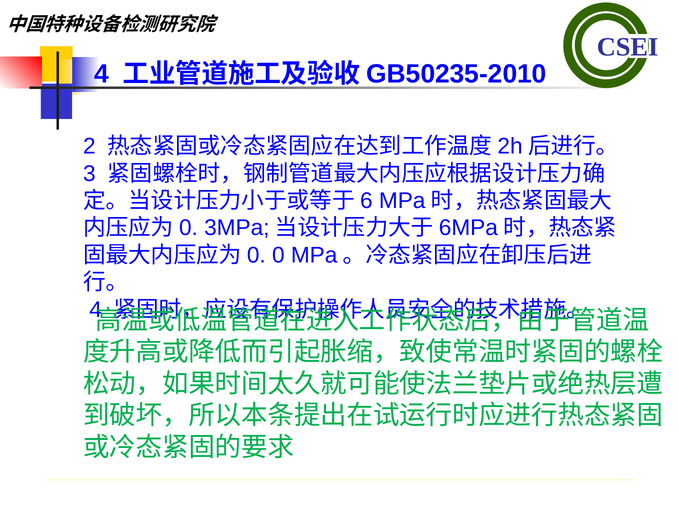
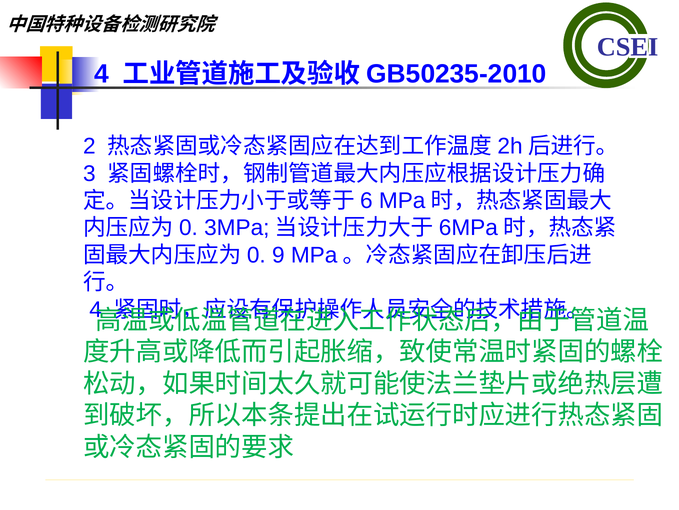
0: 0 -> 9
